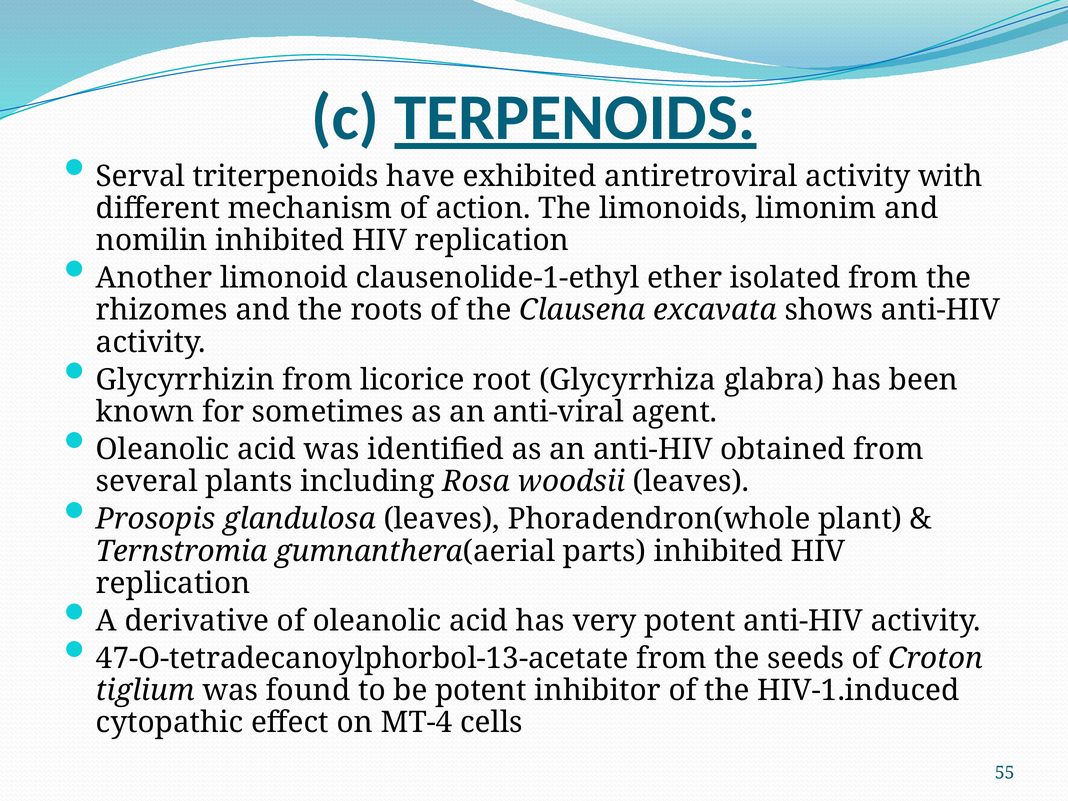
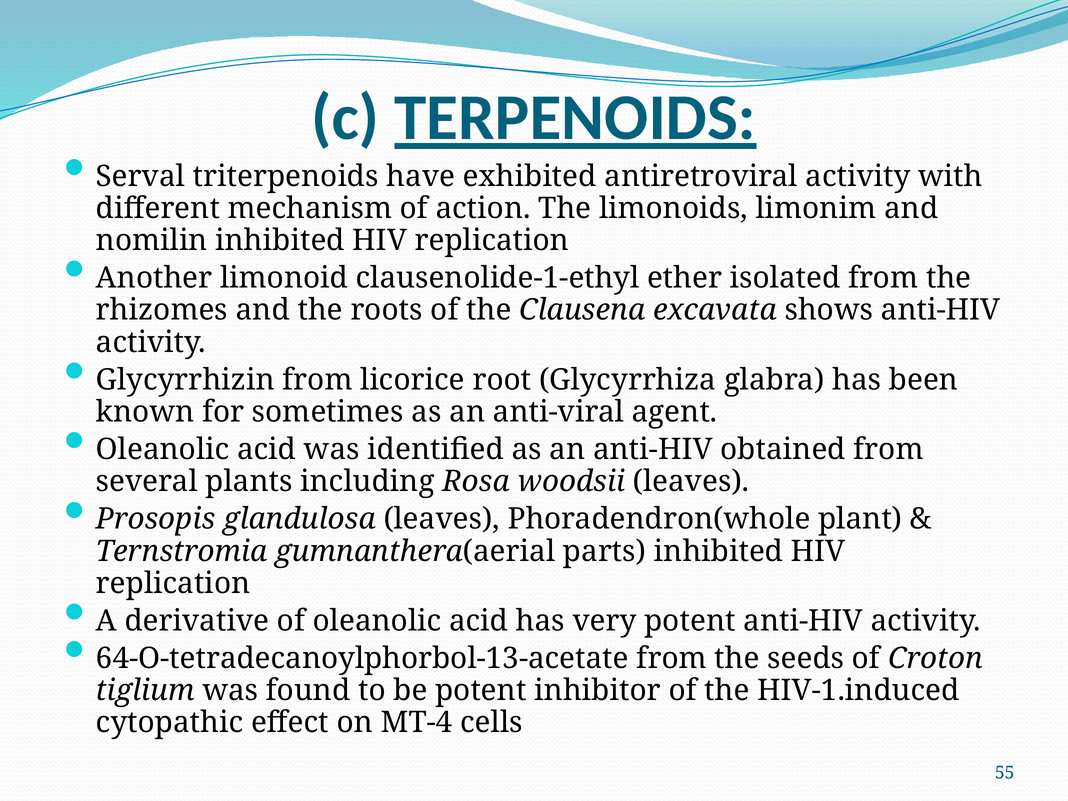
47-O-tetradecanoylphorbol-13-acetate: 47-O-tetradecanoylphorbol-13-acetate -> 64-O-tetradecanoylphorbol-13-acetate
